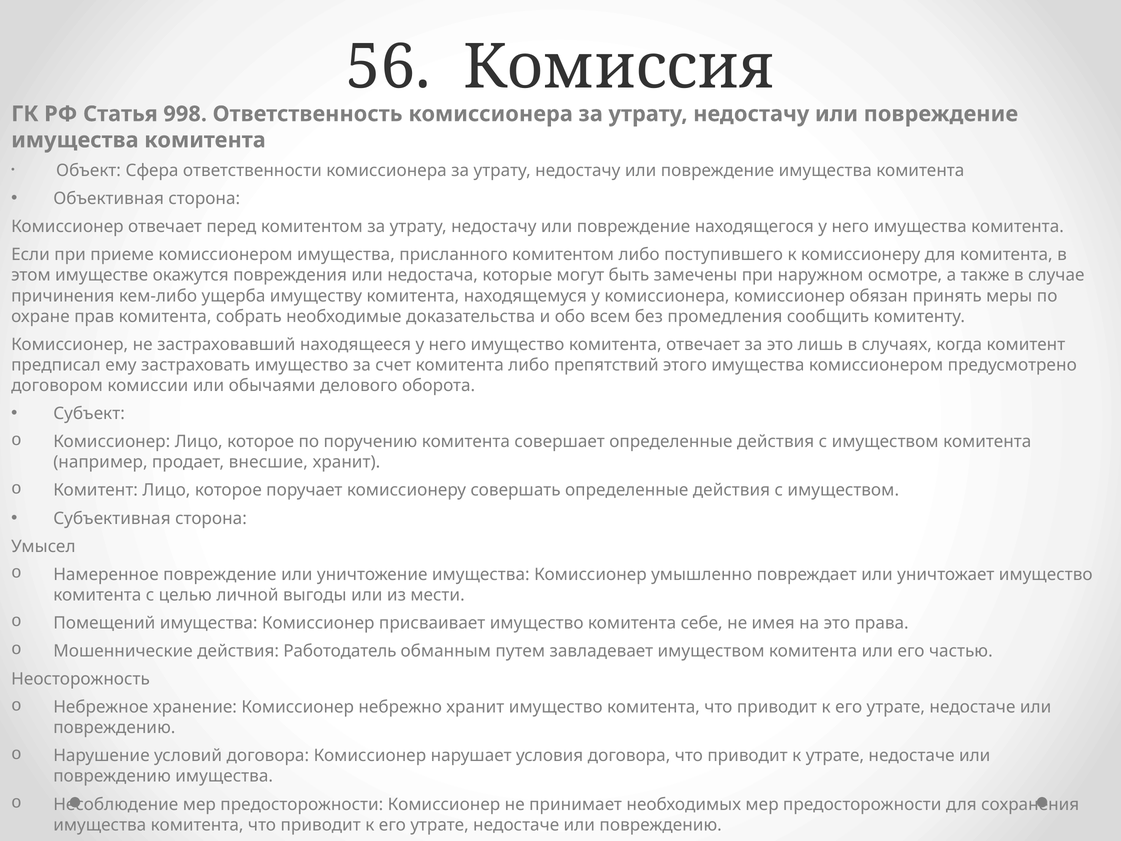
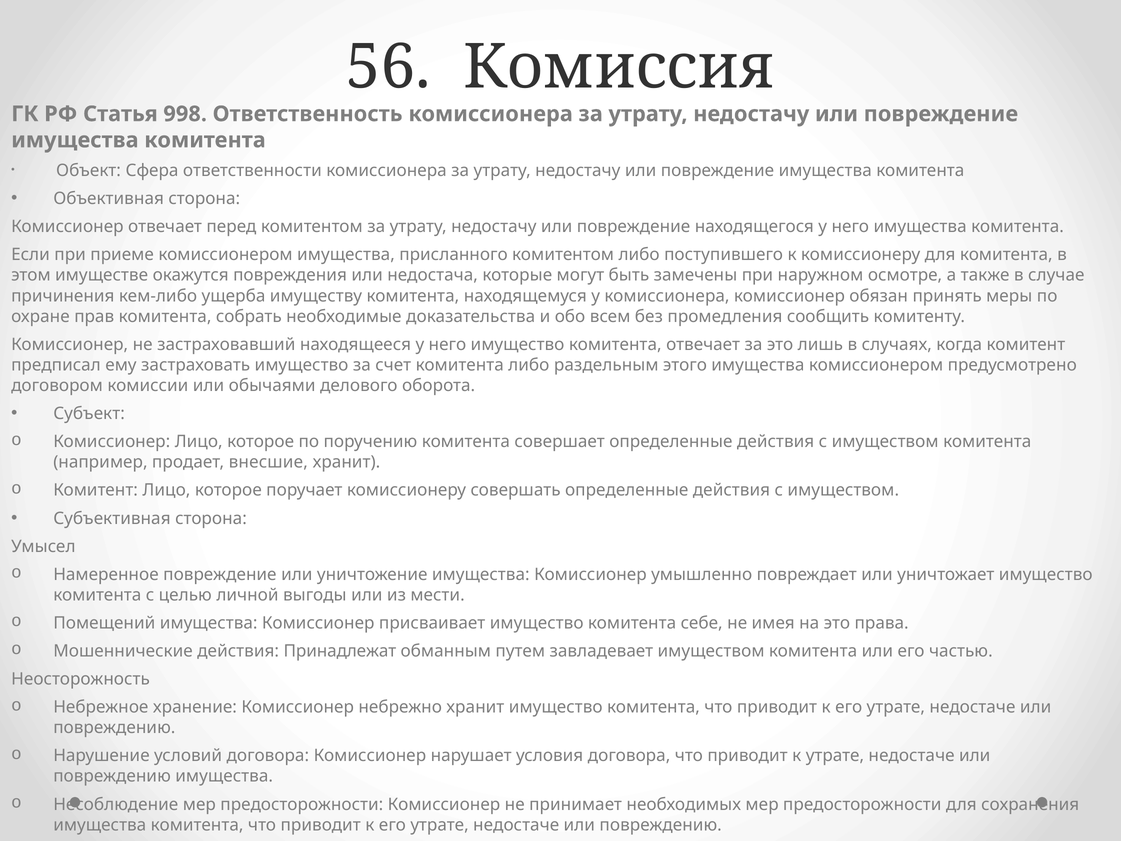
препятствий: препятствий -> раздельным
Работодатель: Работодатель -> Принадлежат
